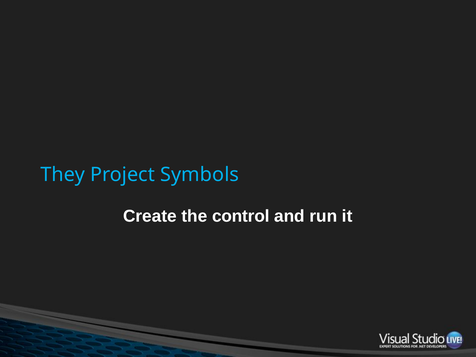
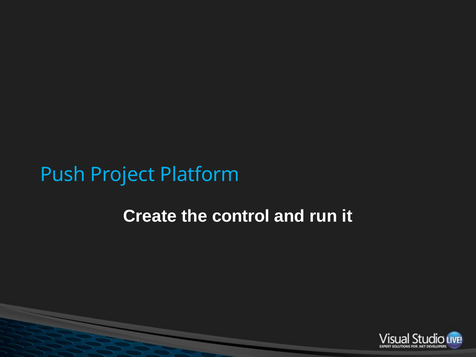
They: They -> Push
Symbols: Symbols -> Platform
